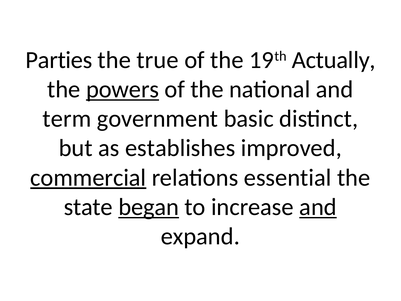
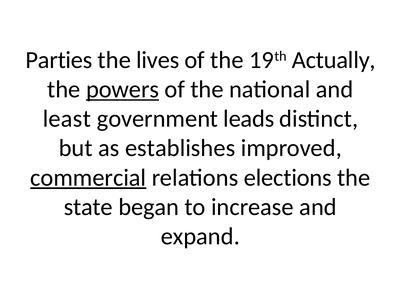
true: true -> lives
term: term -> least
basic: basic -> leads
essential: essential -> elections
began underline: present -> none
and at (318, 207) underline: present -> none
